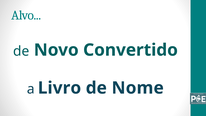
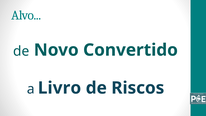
Nome: Nome -> Riscos
